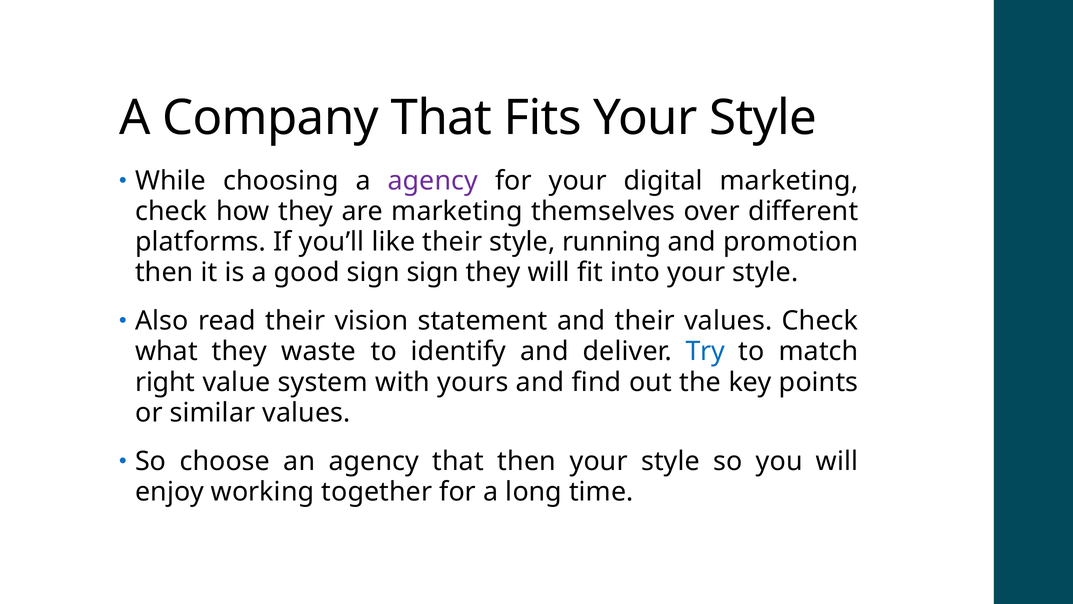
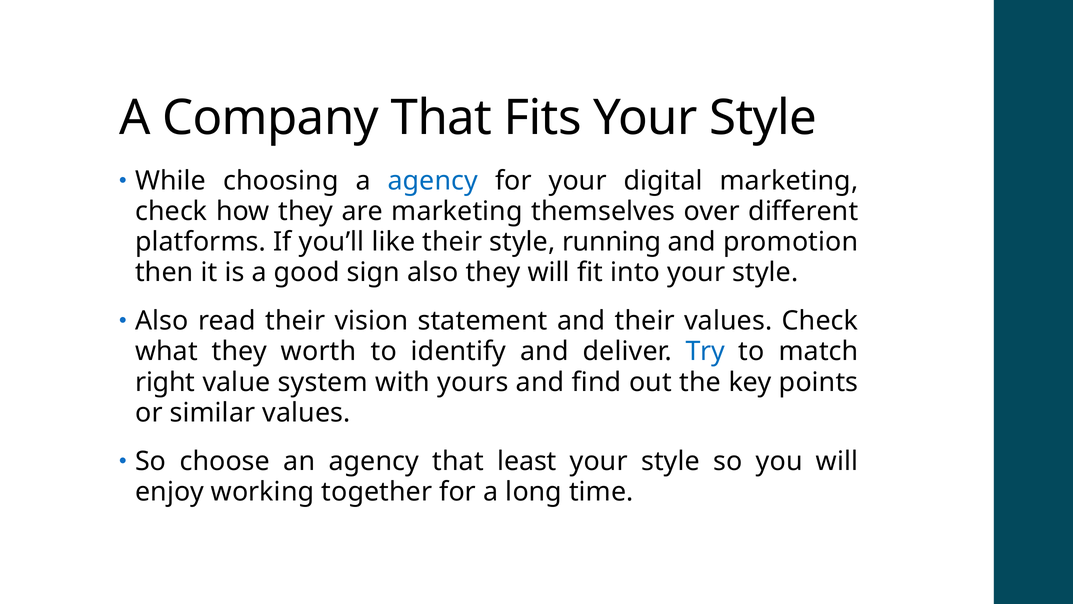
agency at (433, 181) colour: purple -> blue
sign sign: sign -> also
waste: waste -> worth
that then: then -> least
